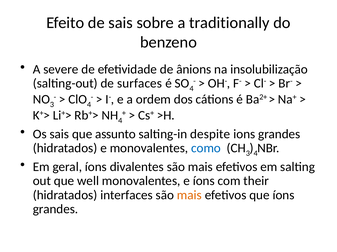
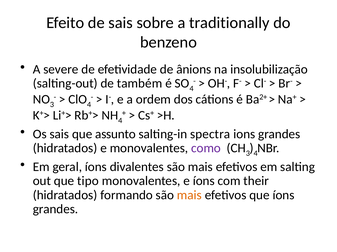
surfaces: surfaces -> também
despite: despite -> spectra
como colour: blue -> purple
well: well -> tipo
interfaces: interfaces -> formando
